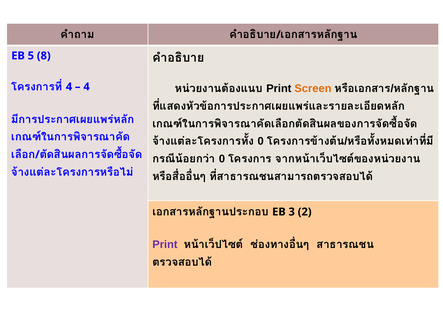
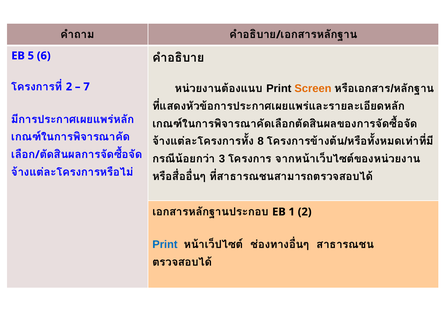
8: 8 -> 6
4 at (69, 87): 4 -> 2
4 at (87, 87): 4 -> 7
0 at (261, 141): 0 -> 8
0 at (222, 159): 0 -> 3
3: 3 -> 1
Print at (165, 245) colour: purple -> blue
